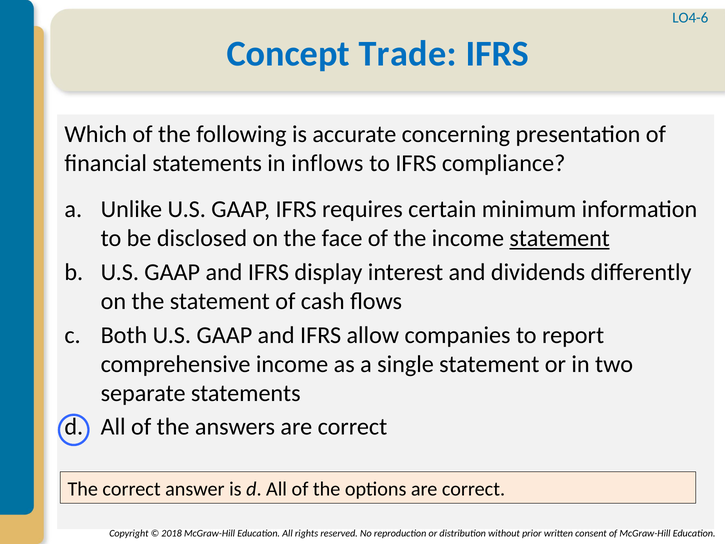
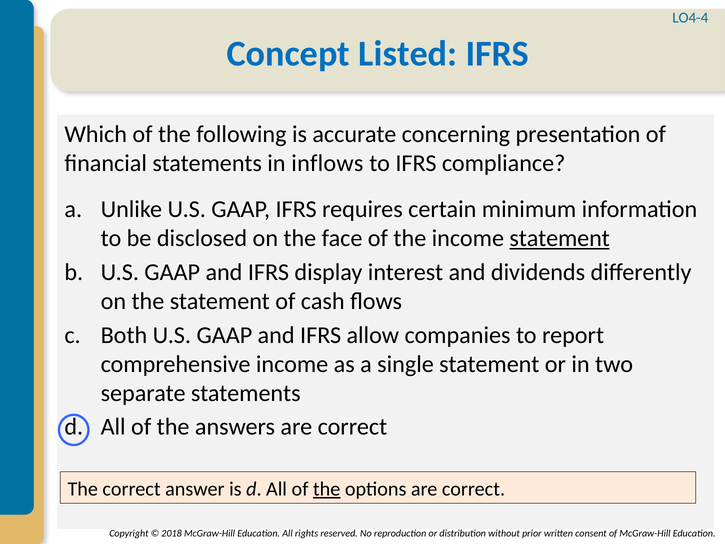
LO4-6: LO4-6 -> LO4-4
Trade: Trade -> Listed
the at (327, 489) underline: none -> present
